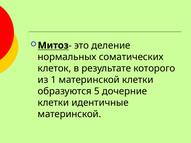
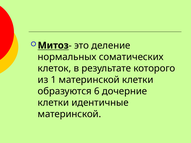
5: 5 -> 6
